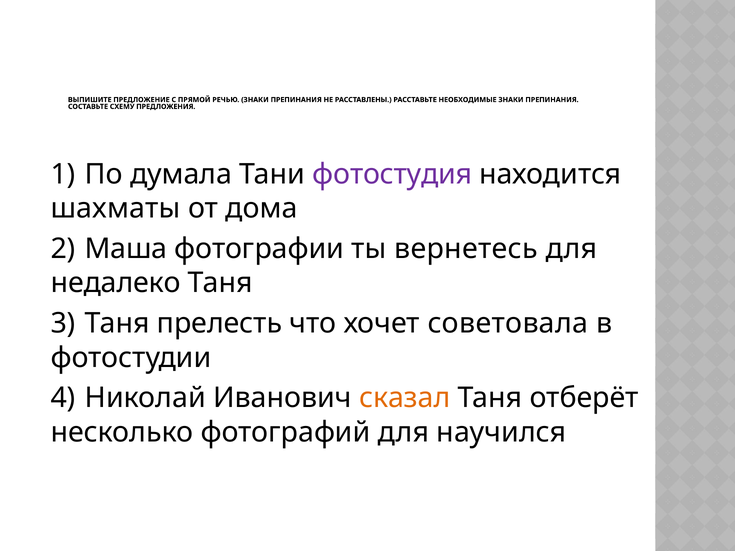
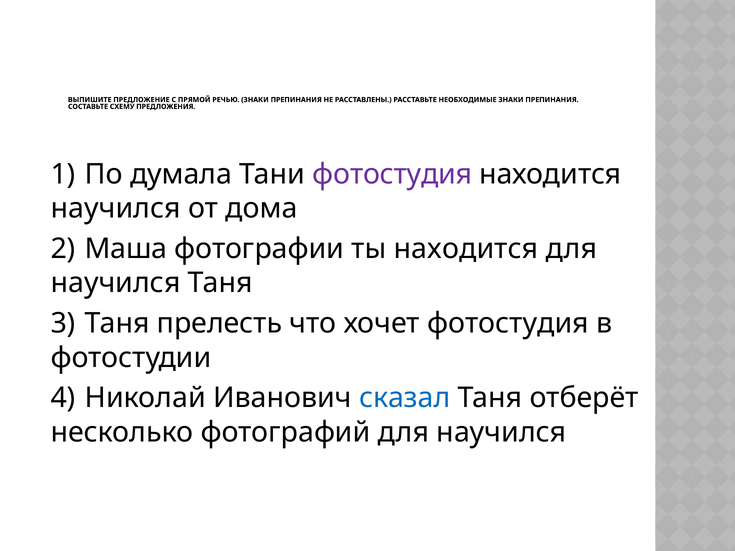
шахматы at (116, 209): шахматы -> научился
ты вернетесь: вернетесь -> находится
недалеко at (116, 283): недалеко -> научился
хочет советовала: советовала -> фотостудия
сказал colour: orange -> blue
